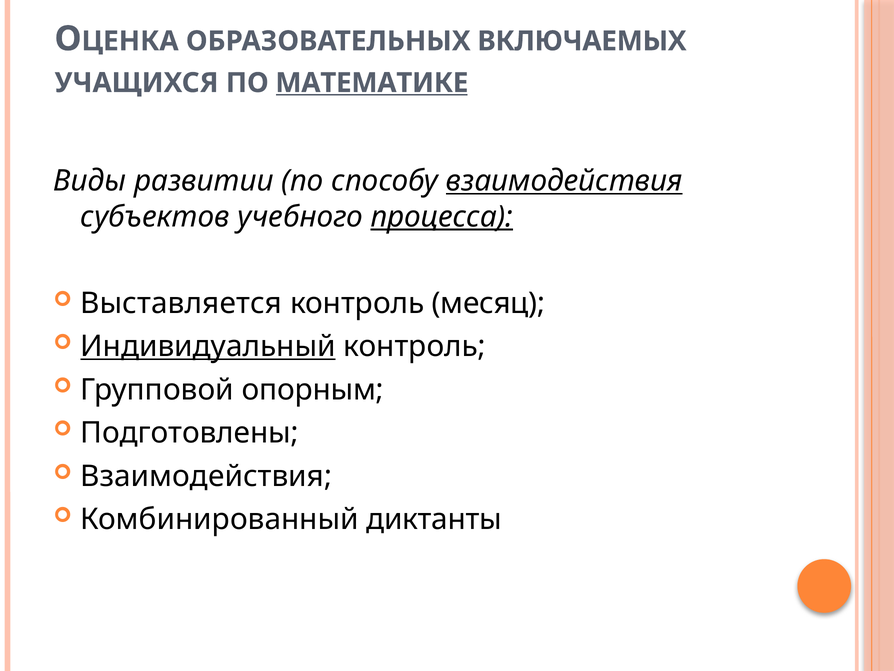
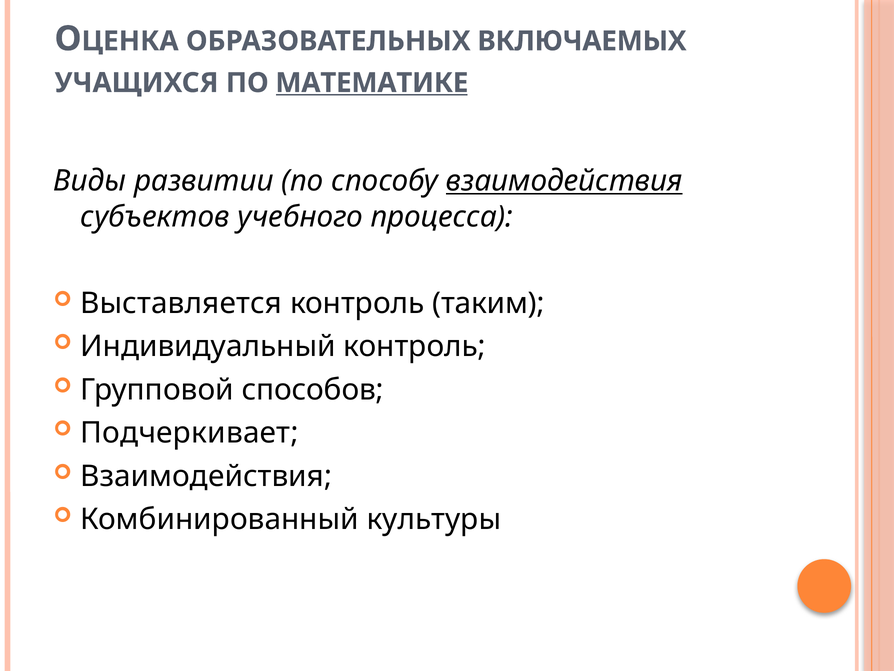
процесса underline: present -> none
месяц: месяц -> таким
Индивидуальный underline: present -> none
опорным: опорным -> способов
Подготовлены: Подготовлены -> Подчеркивает
диктанты: диктанты -> культуры
